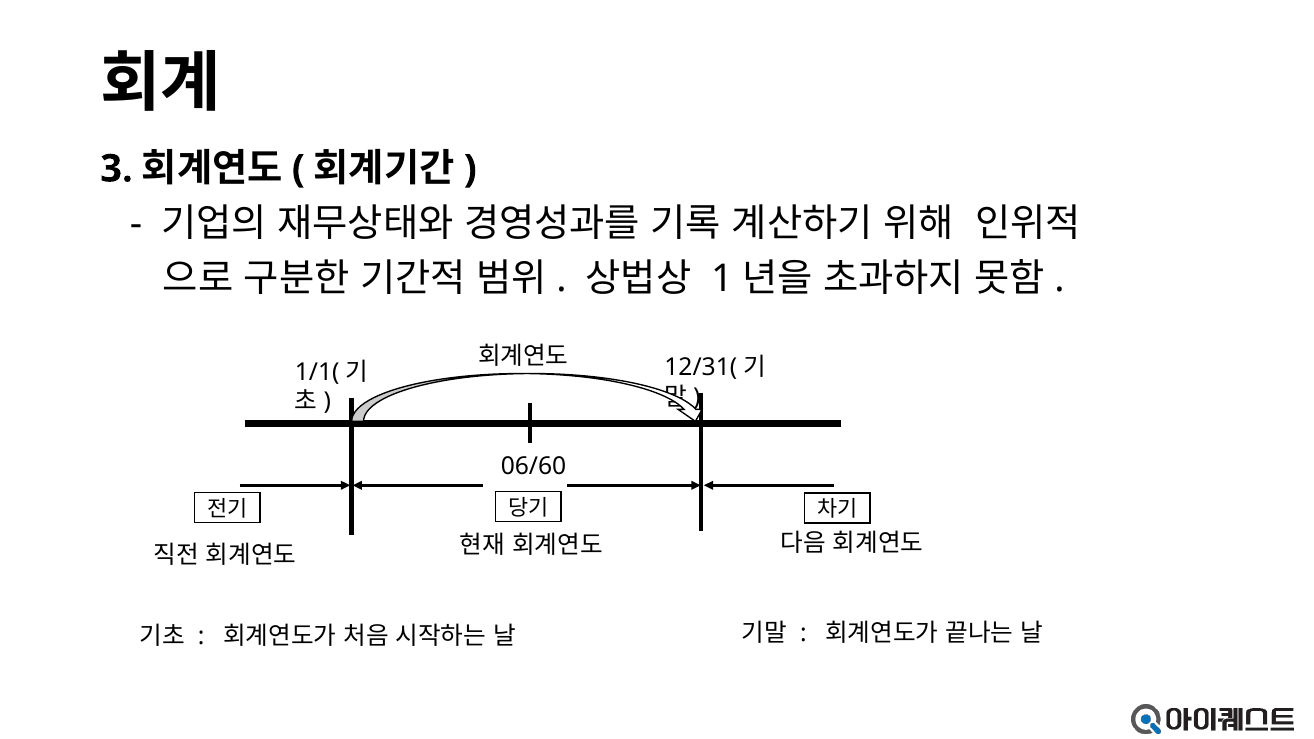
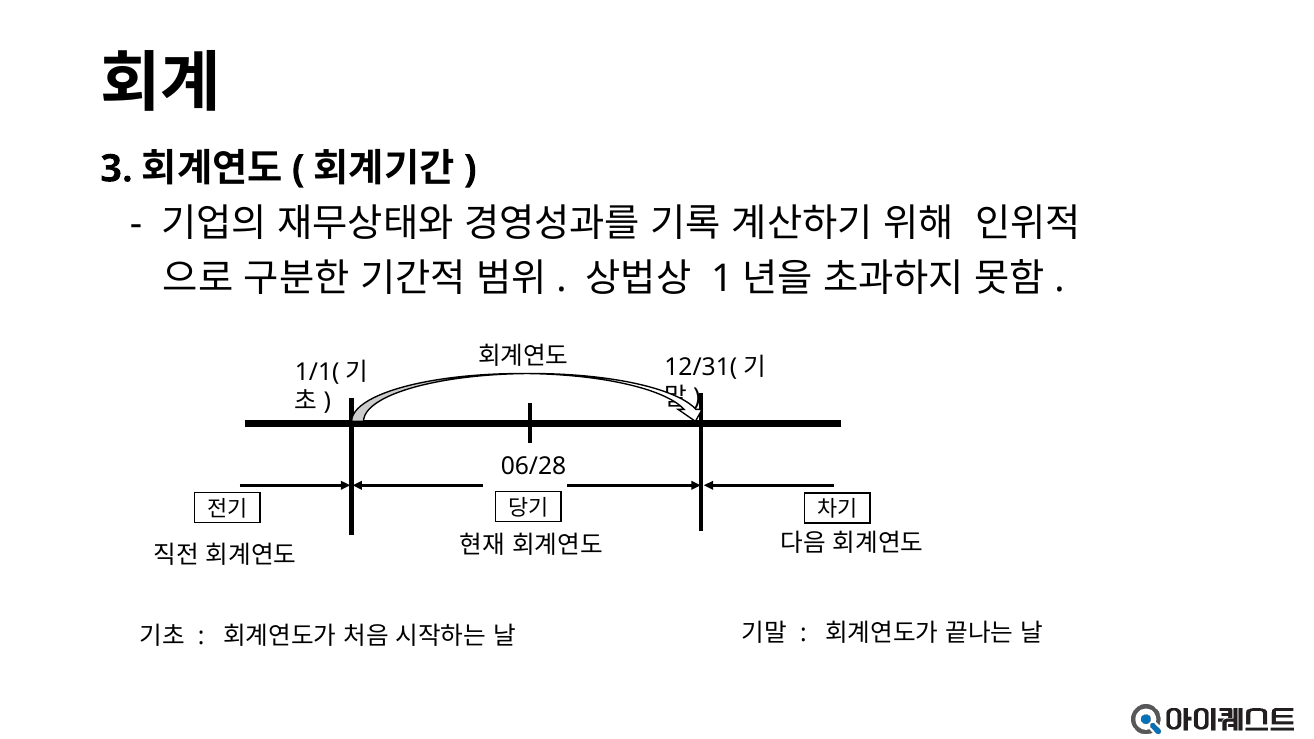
06/60: 06/60 -> 06/28
